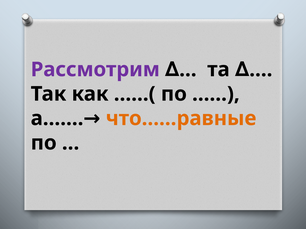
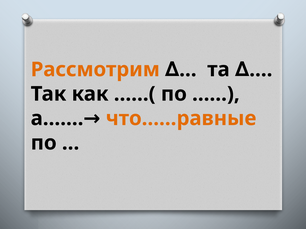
Рассмотрим colour: purple -> orange
